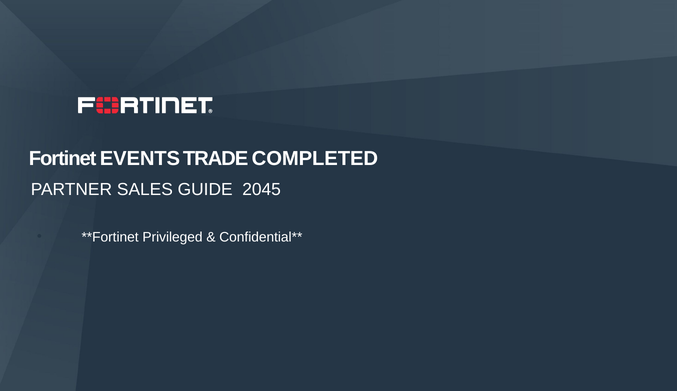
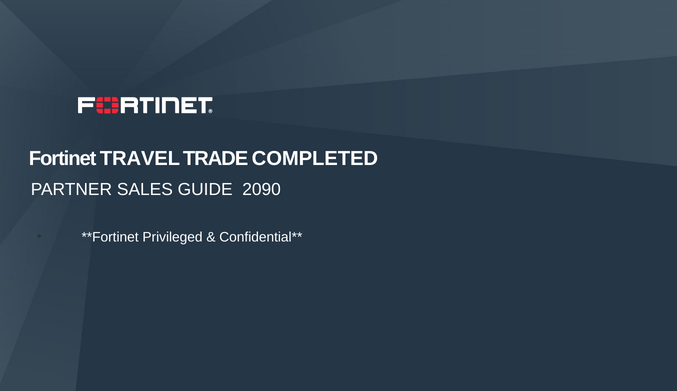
EVENTS: EVENTS -> TRAVEL
2045: 2045 -> 2090
